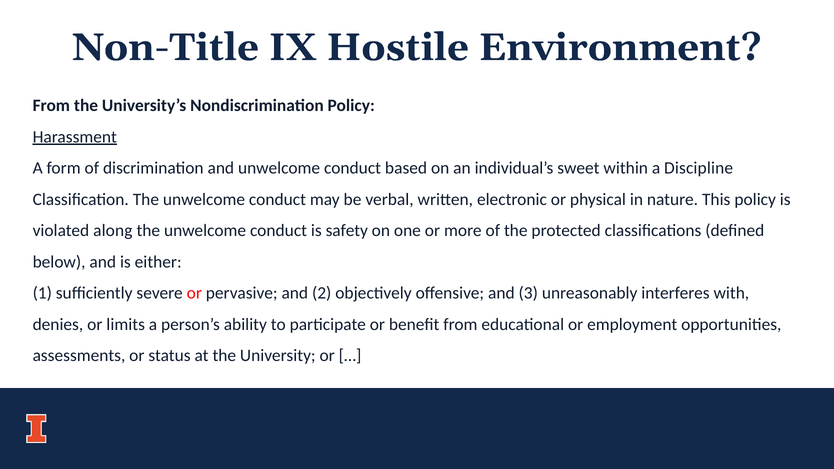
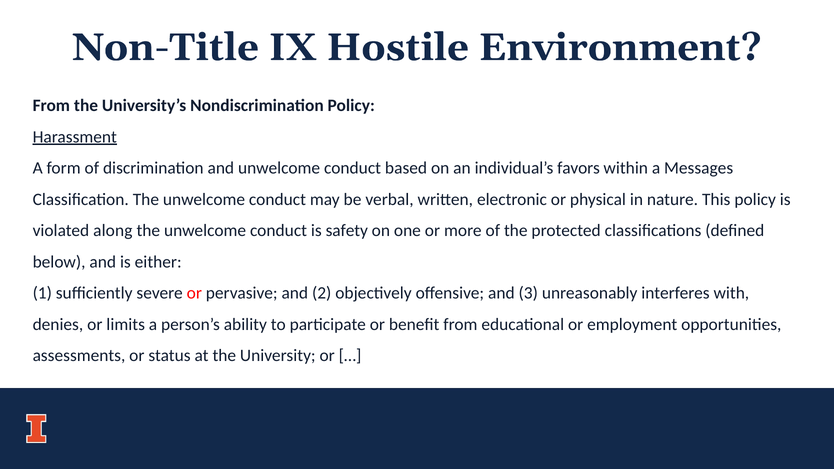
sweet: sweet -> favors
Discipline: Discipline -> Messages
